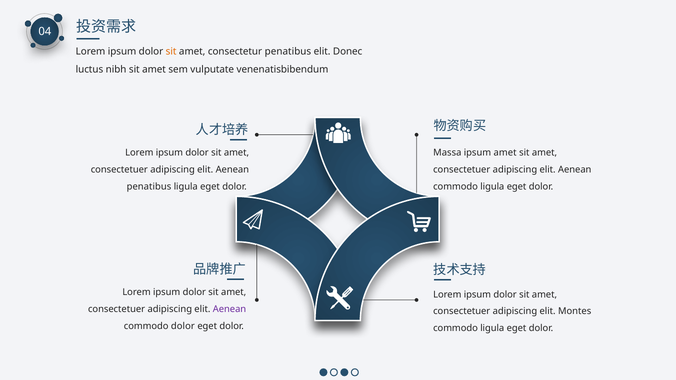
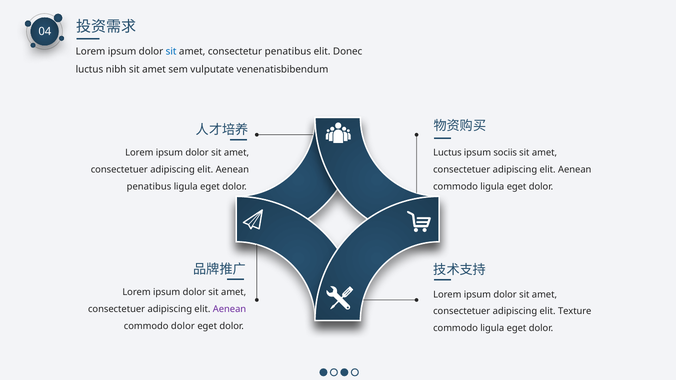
sit at (171, 52) colour: orange -> blue
Massa at (447, 153): Massa -> Luctus
ipsum amet: amet -> sociis
Montes: Montes -> Texture
